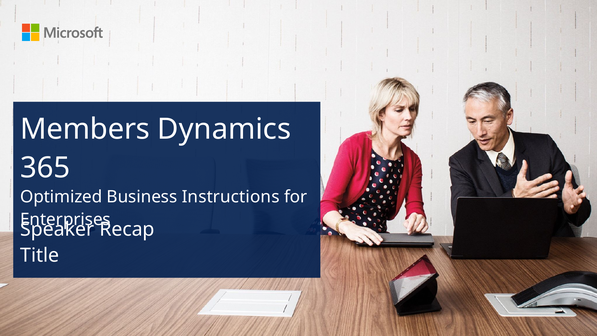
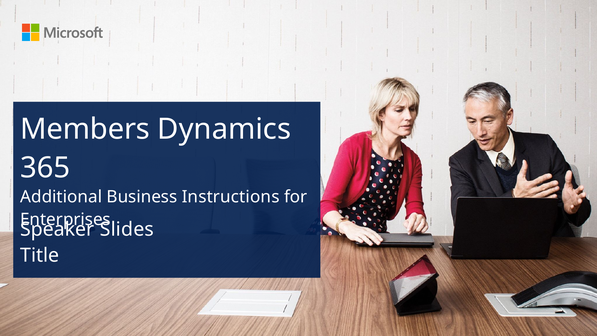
Optimized: Optimized -> Additional
Recap: Recap -> Slides
